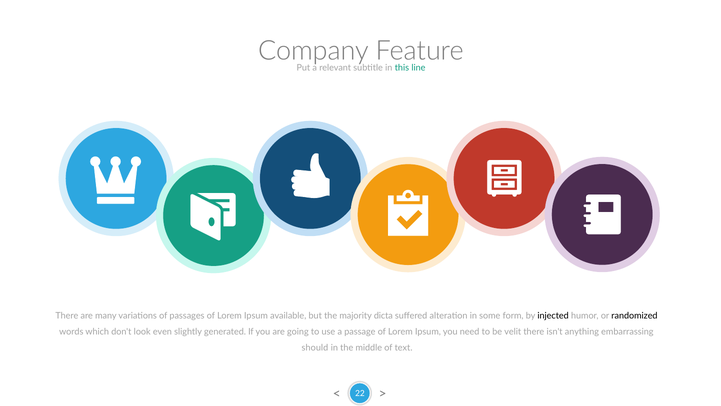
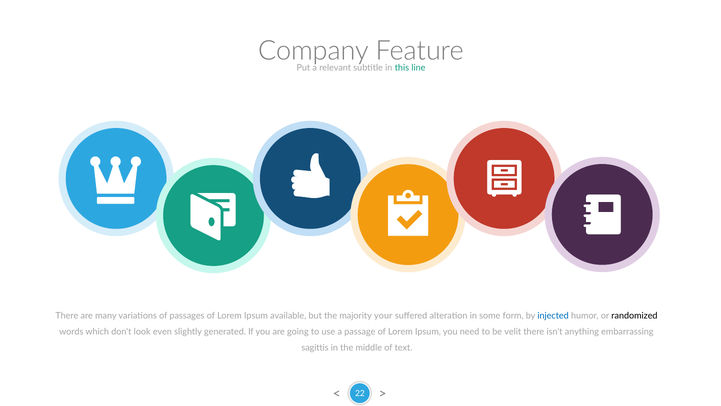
dicta: dicta -> your
injected colour: black -> blue
should: should -> sagittis
